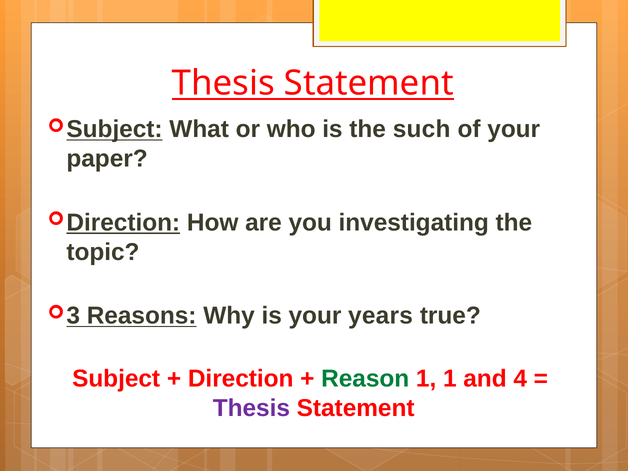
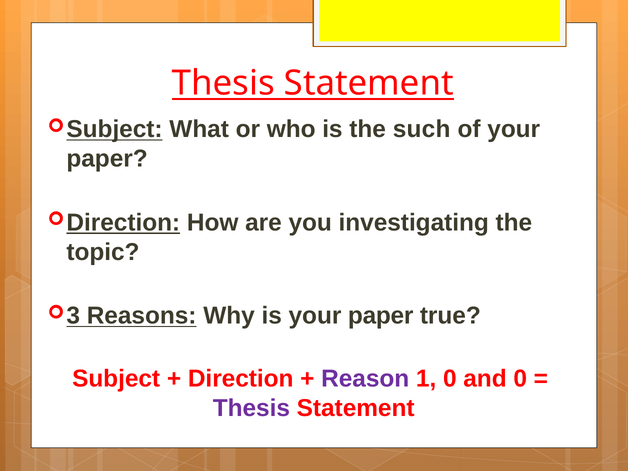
is your years: years -> paper
Reason colour: green -> purple
1 1: 1 -> 0
and 4: 4 -> 0
